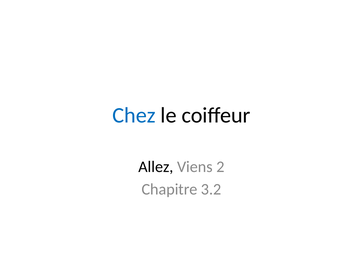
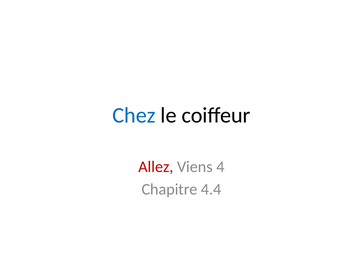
Allez colour: black -> red
2: 2 -> 4
3.2: 3.2 -> 4.4
